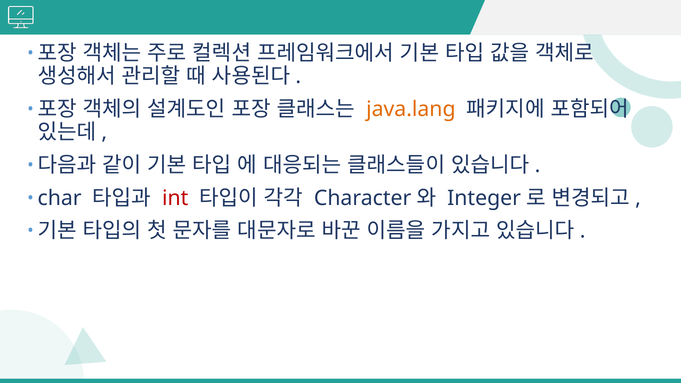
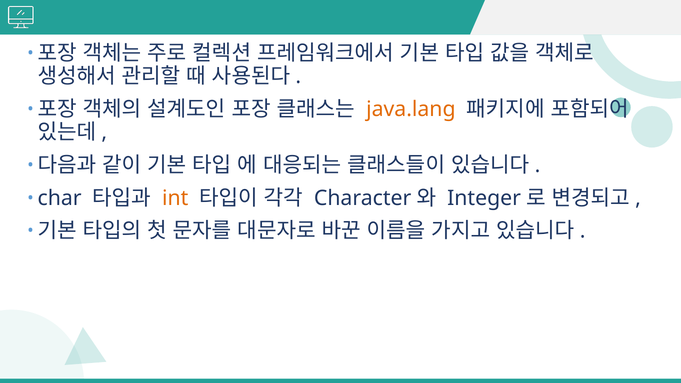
int colour: red -> orange
